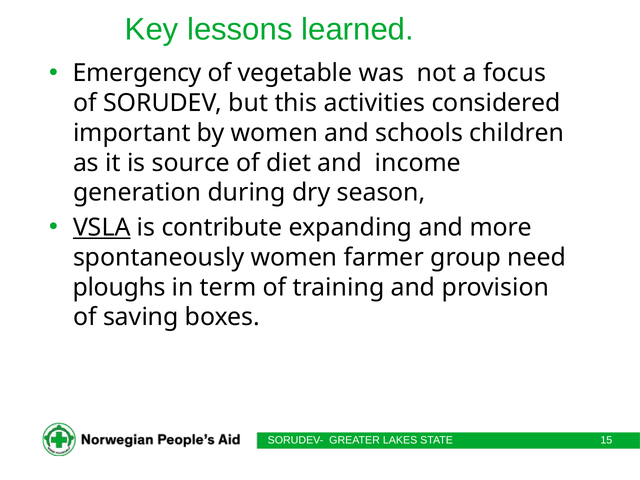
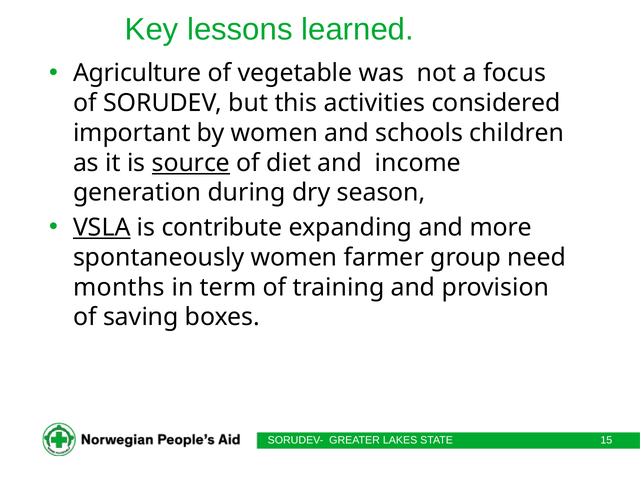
Emergency: Emergency -> Agriculture
source underline: none -> present
ploughs: ploughs -> months
